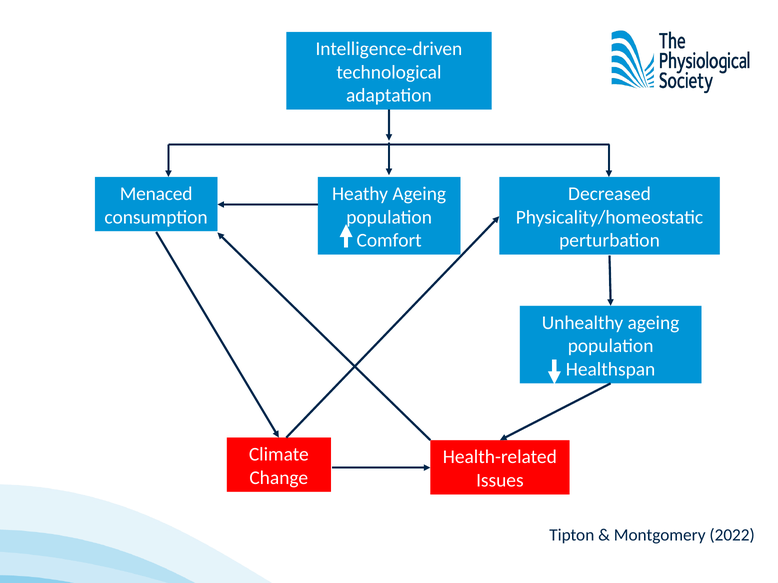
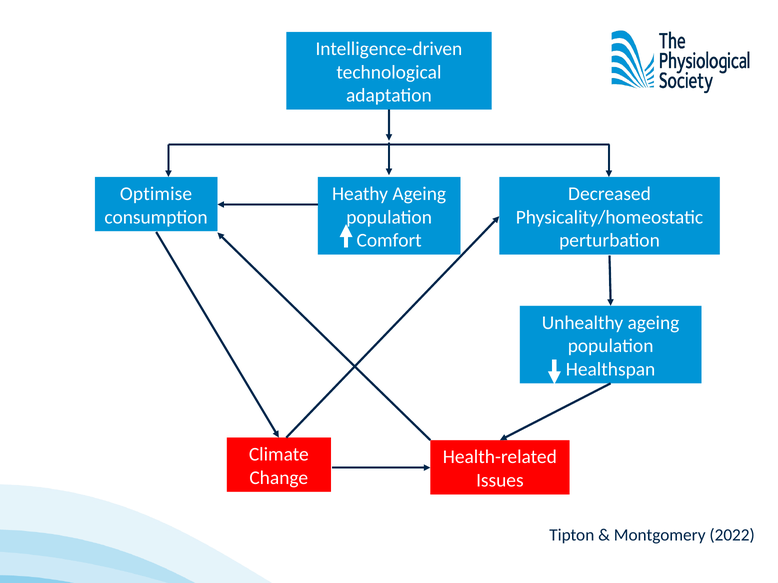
Menaced: Menaced -> Optimise
